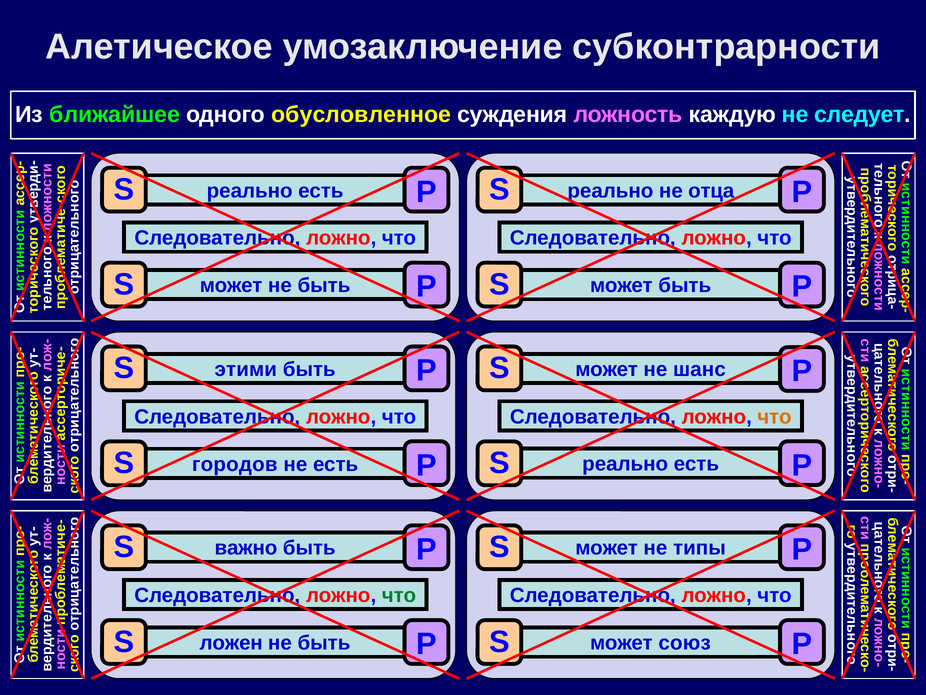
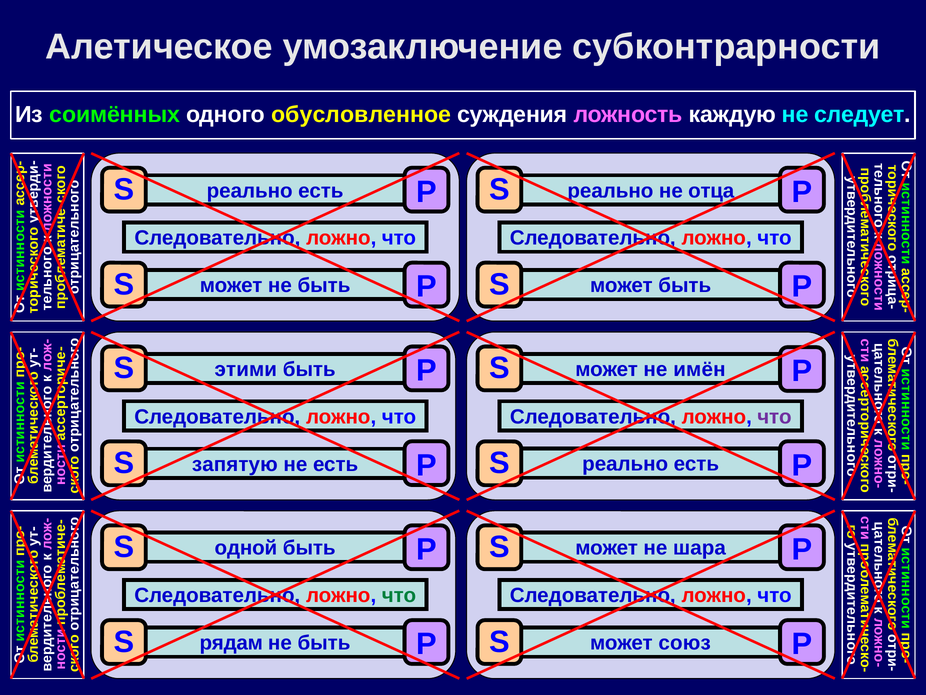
ближайшее: ближайшее -> соимённых
шанс: шанс -> имён
что at (774, 417) colour: orange -> purple
городов: городов -> запятую
важно: важно -> одной
типы: типы -> шара
ложен: ложен -> рядам
